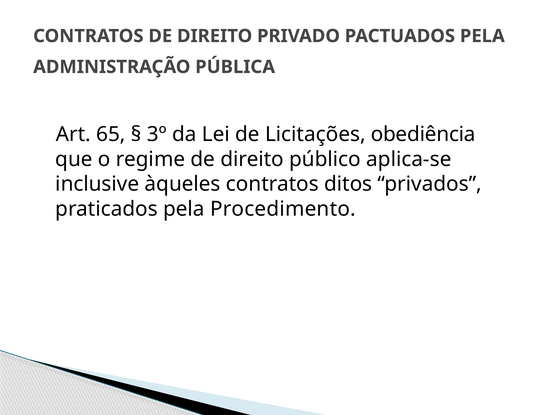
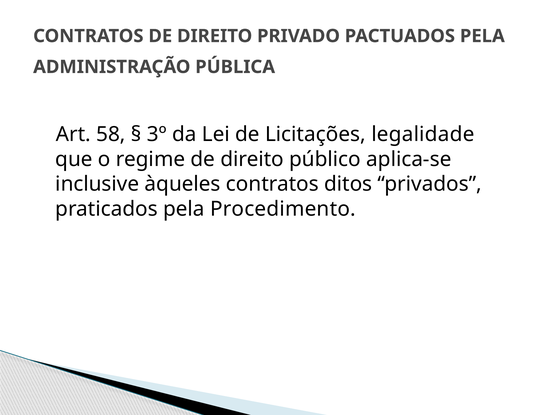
65: 65 -> 58
obediência: obediência -> legalidade
